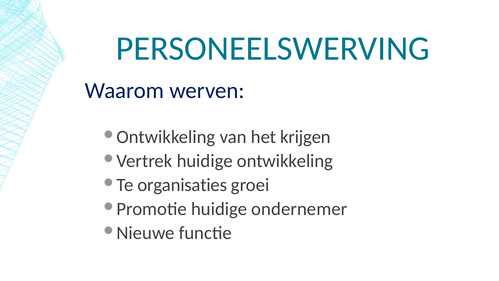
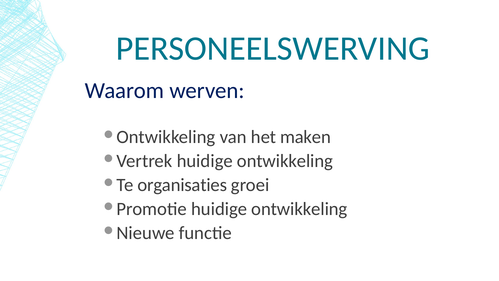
krijgen: krijgen -> maken
ondernemer at (299, 209): ondernemer -> ontwikkeling
